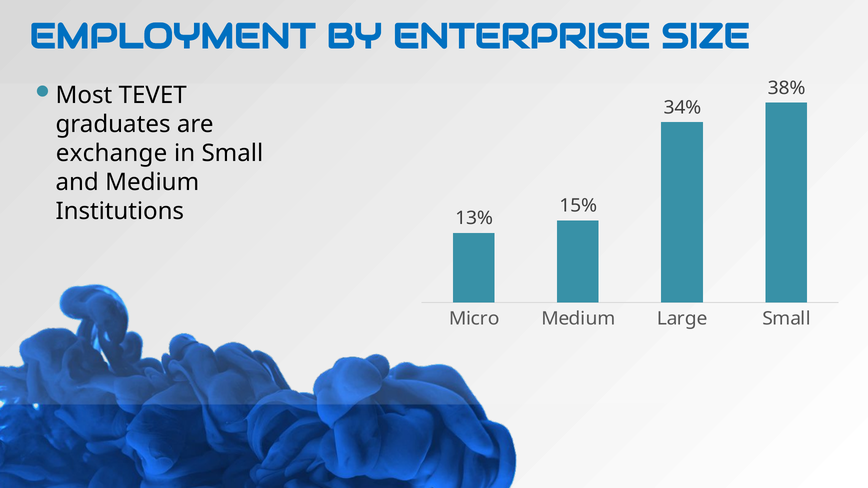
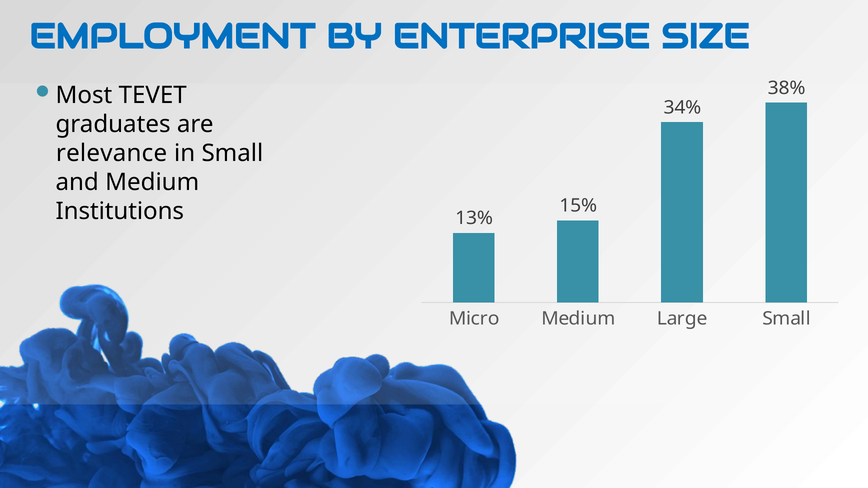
exchange: exchange -> relevance
